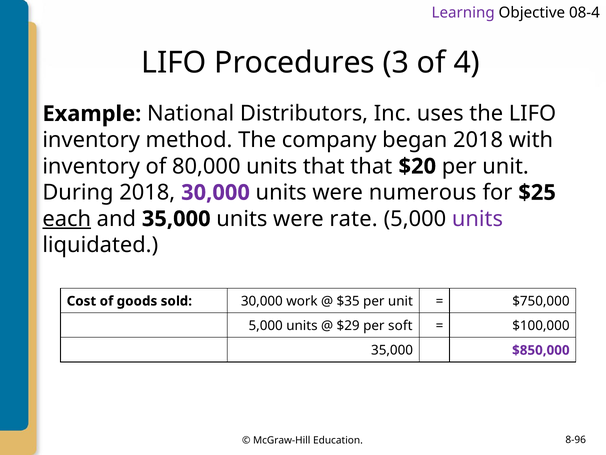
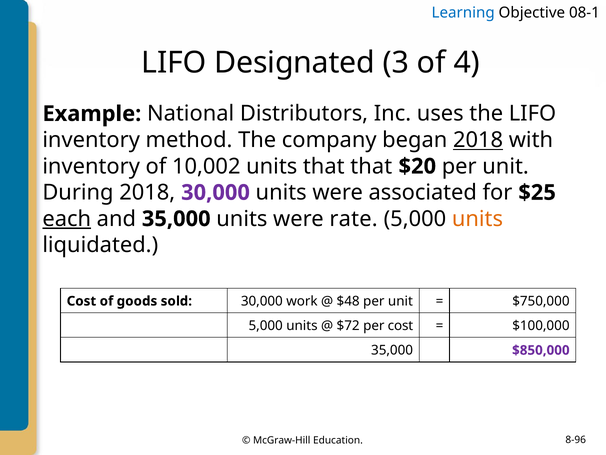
Learning colour: purple -> blue
08-4: 08-4 -> 08-1
Procedures: Procedures -> Designated
2018 at (478, 140) underline: none -> present
80,000: 80,000 -> 10,002
numerous: numerous -> associated
units at (477, 219) colour: purple -> orange
$35: $35 -> $48
$29: $29 -> $72
per soft: soft -> cost
